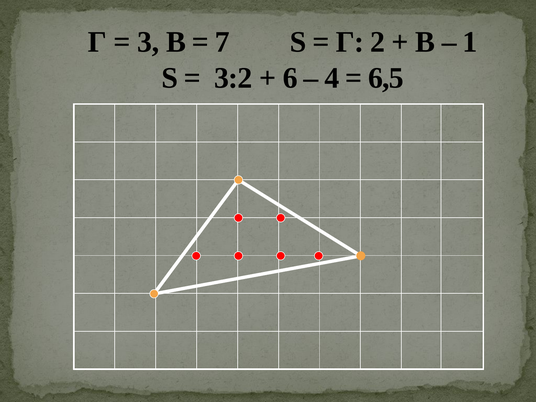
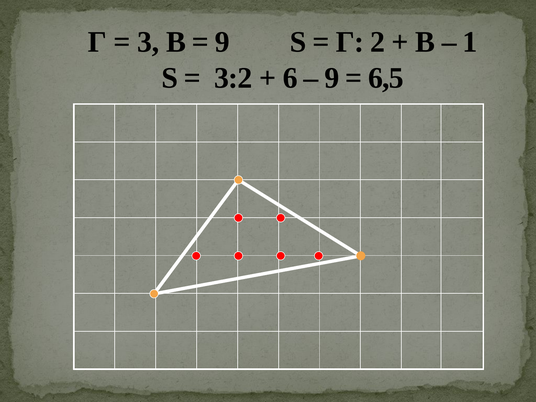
7 at (222, 42): 7 -> 9
4 at (332, 78): 4 -> 9
